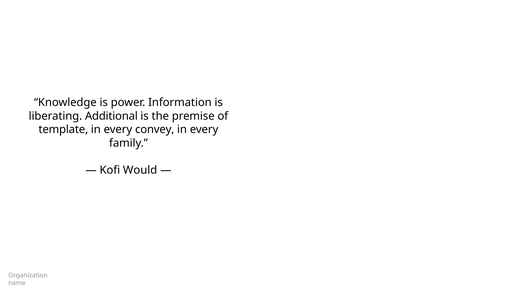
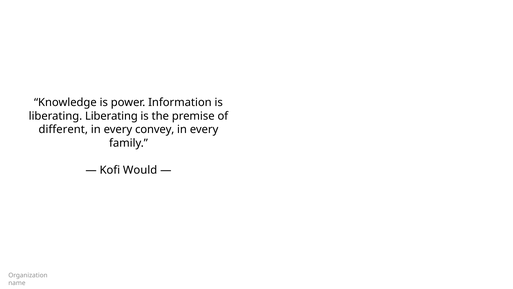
liberating Additional: Additional -> Liberating
template: template -> different
